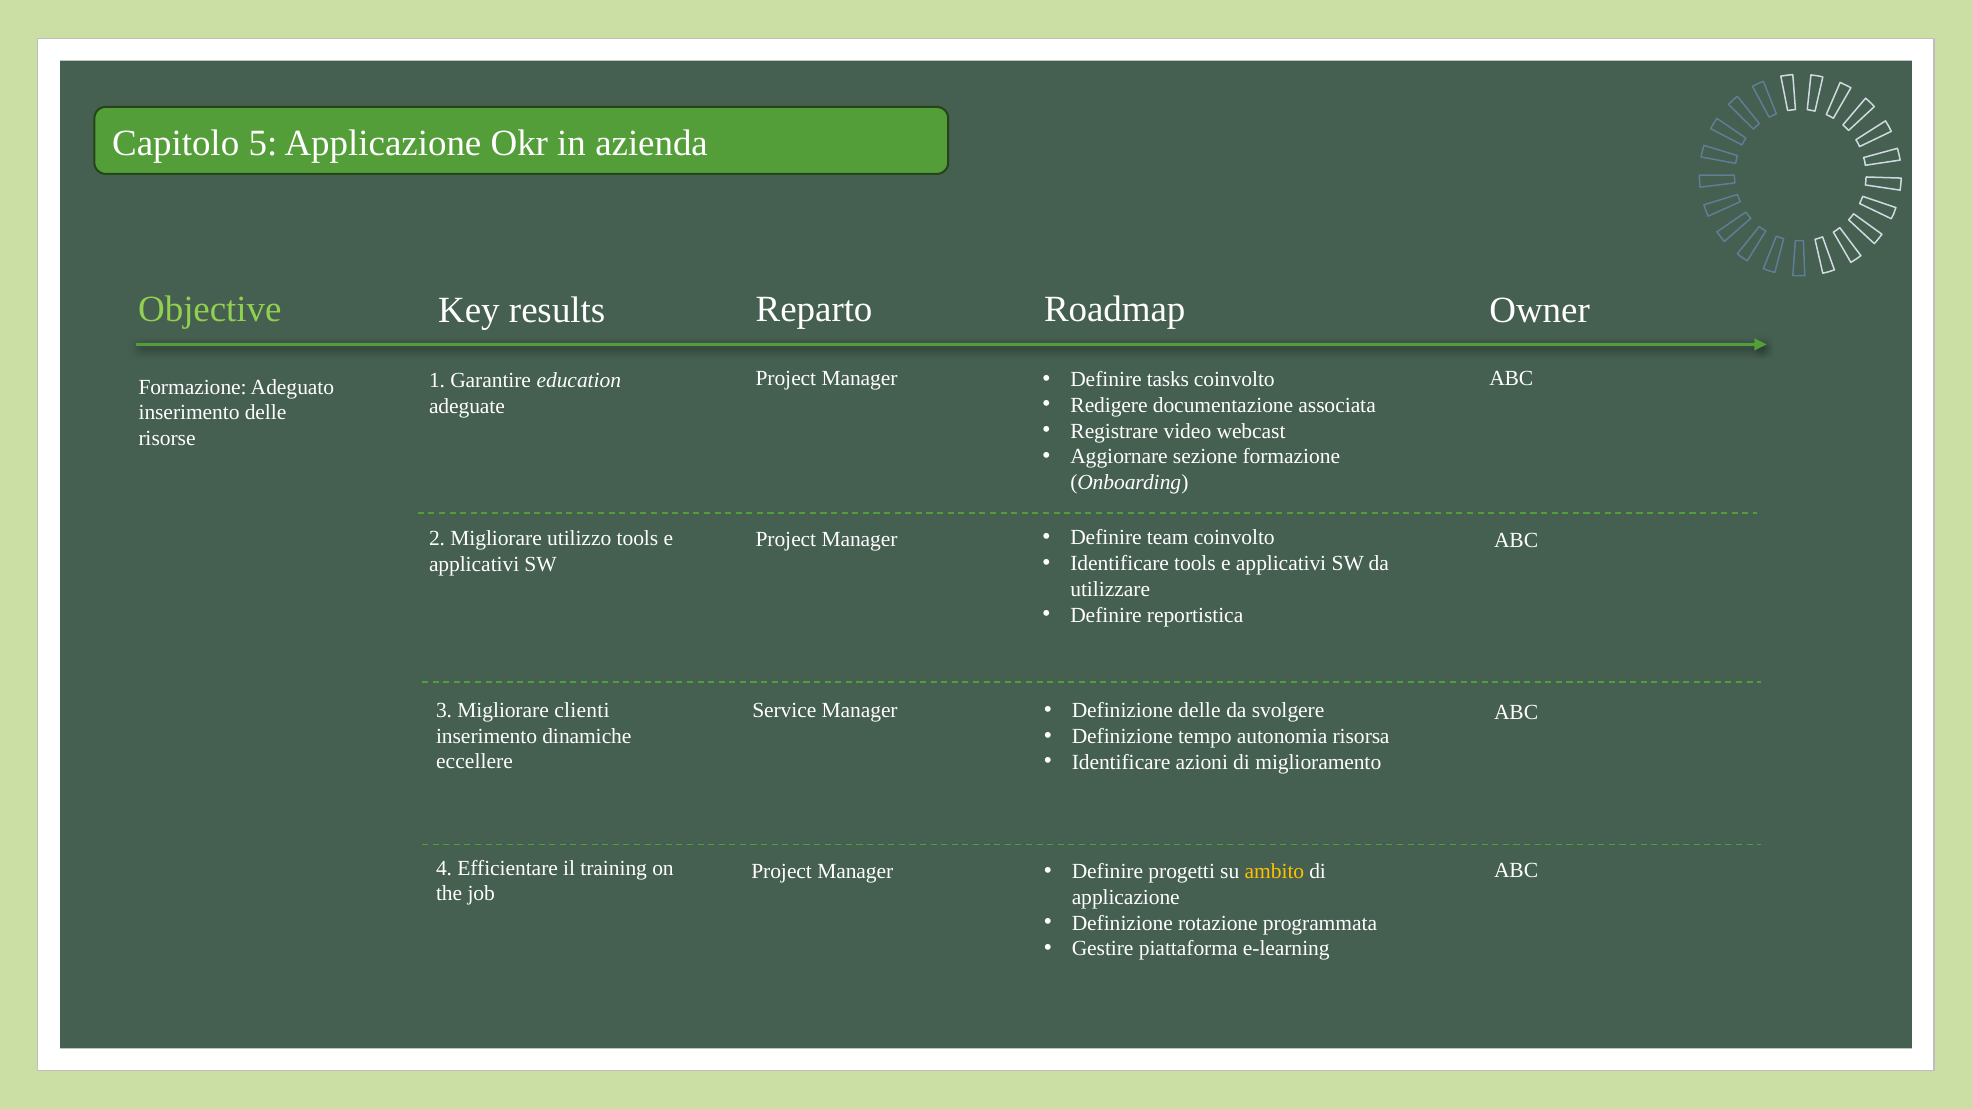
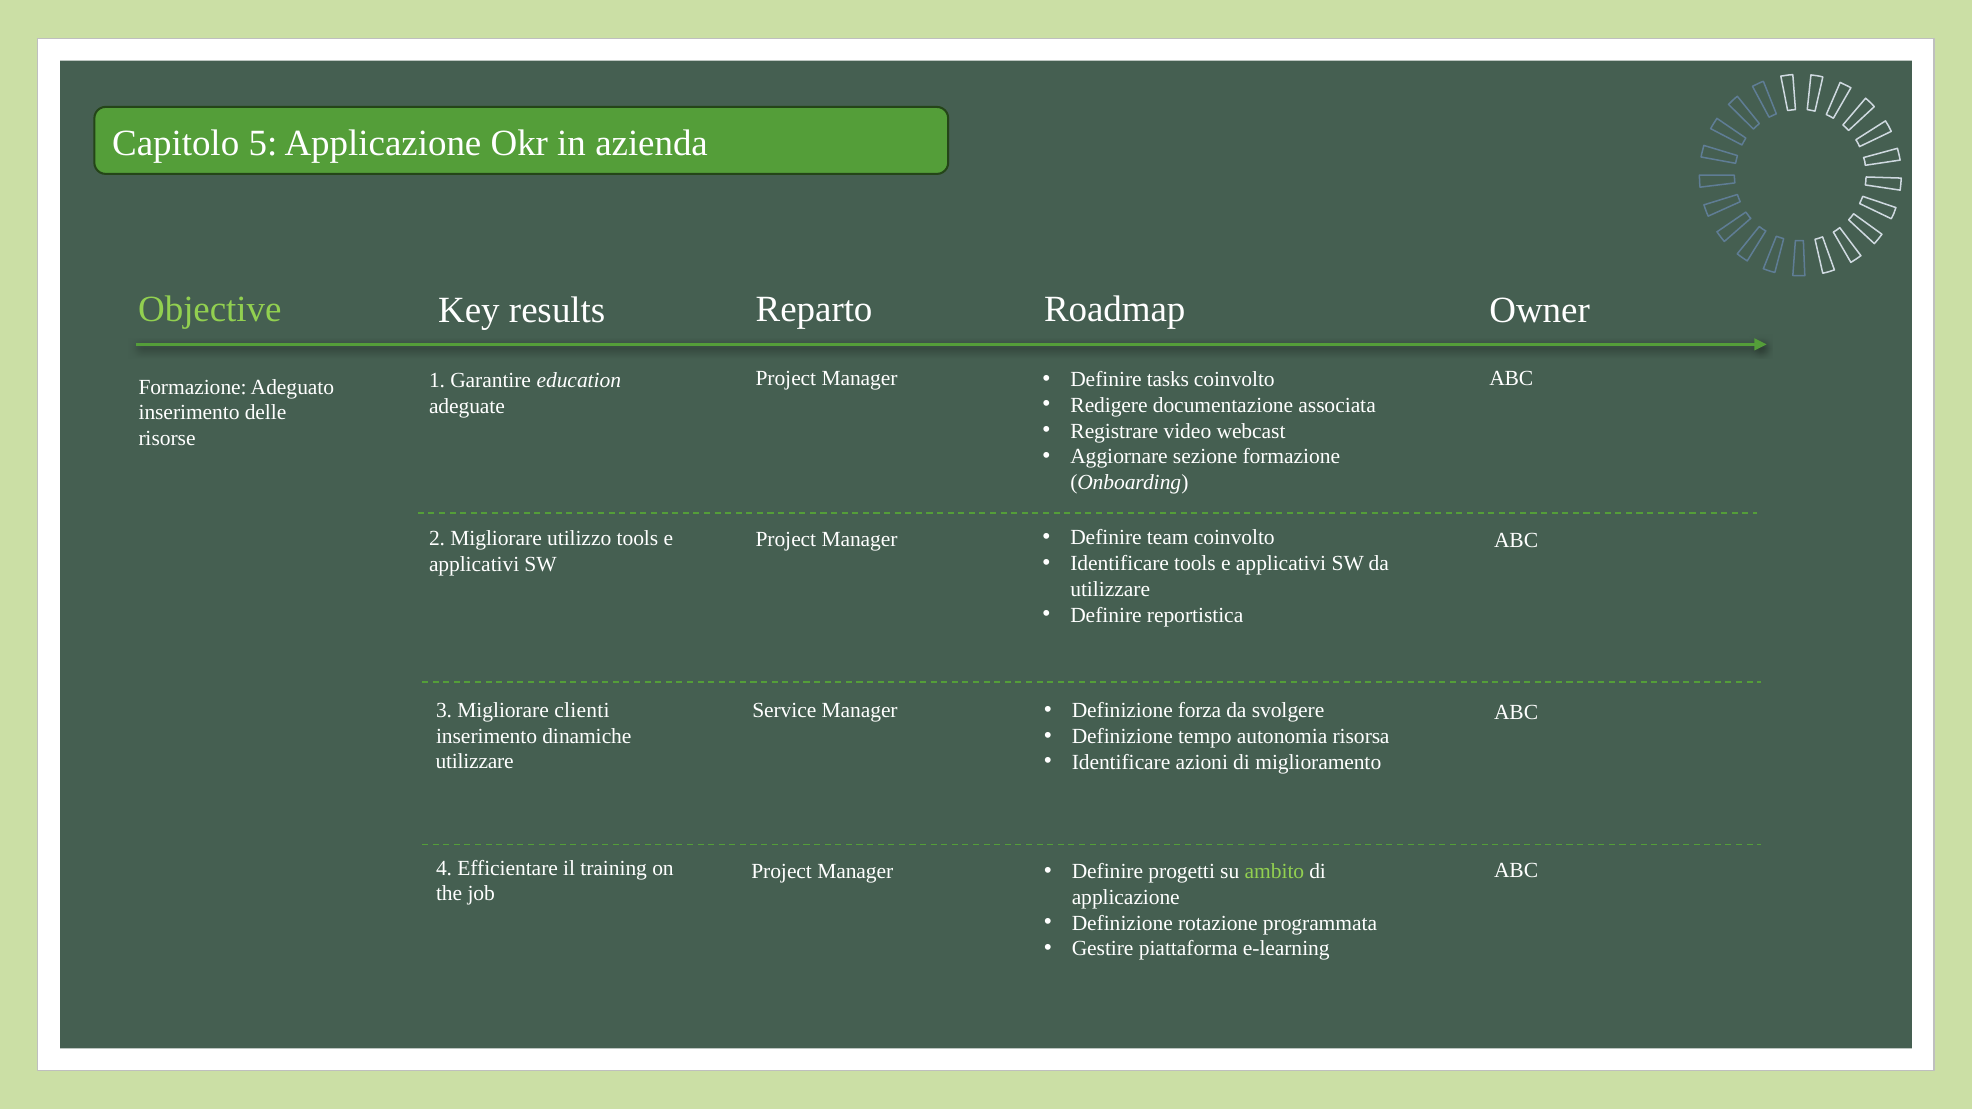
Definizione delle: delle -> forza
eccellere at (475, 762): eccellere -> utilizzare
ambito colour: yellow -> light green
